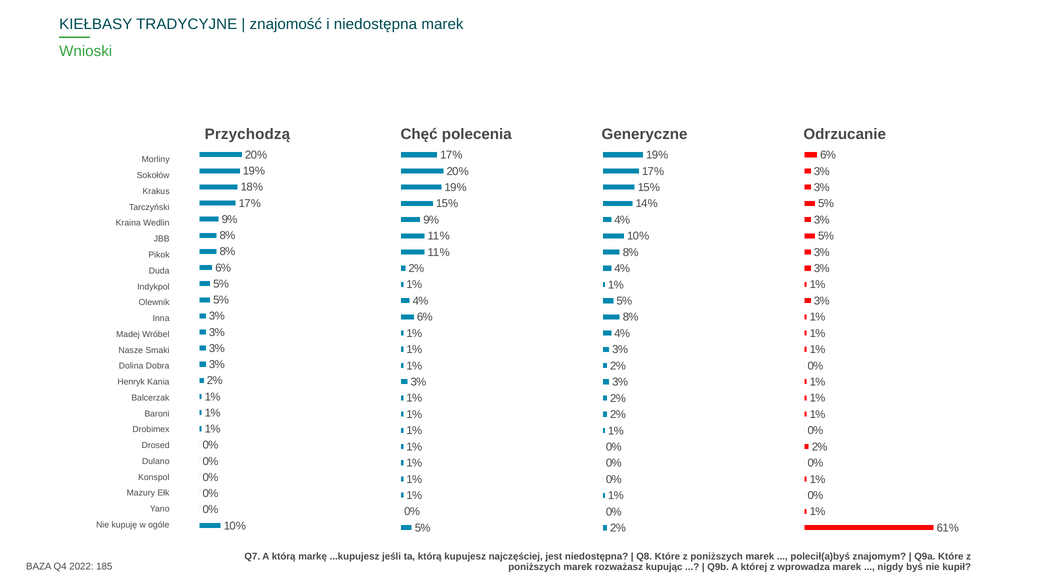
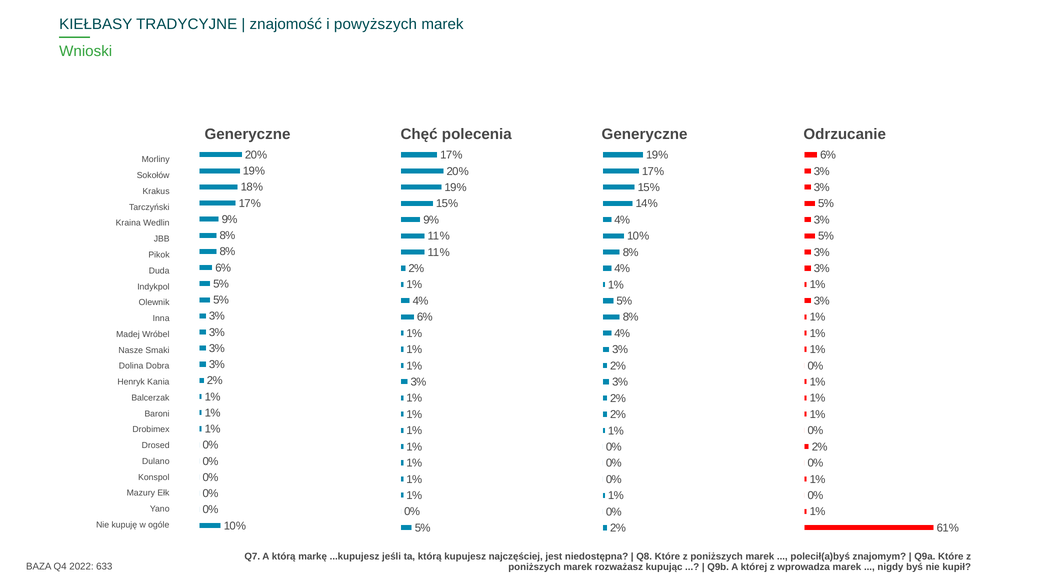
i niedostępna: niedostępna -> powyższych
Przychodzą at (247, 134): Przychodzą -> Generyczne
185: 185 -> 633
